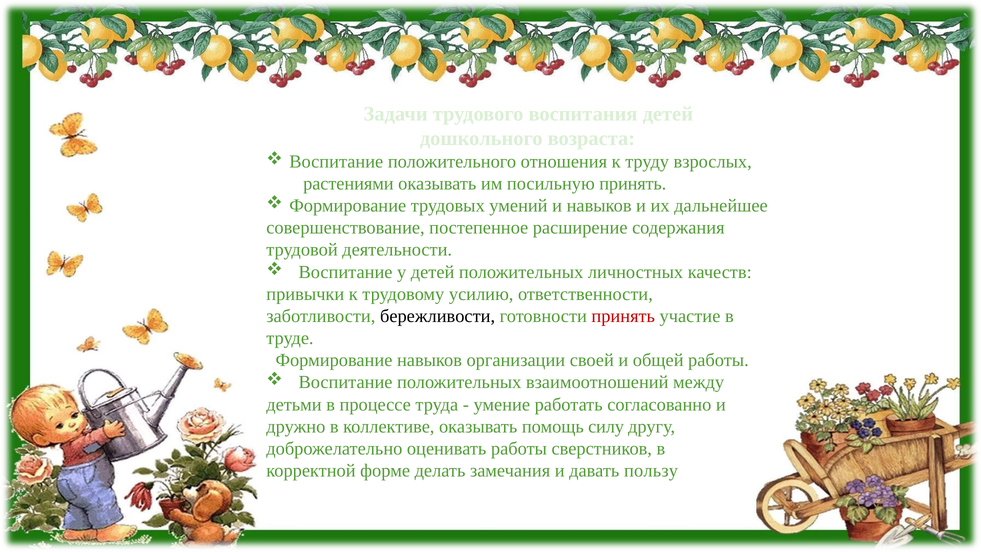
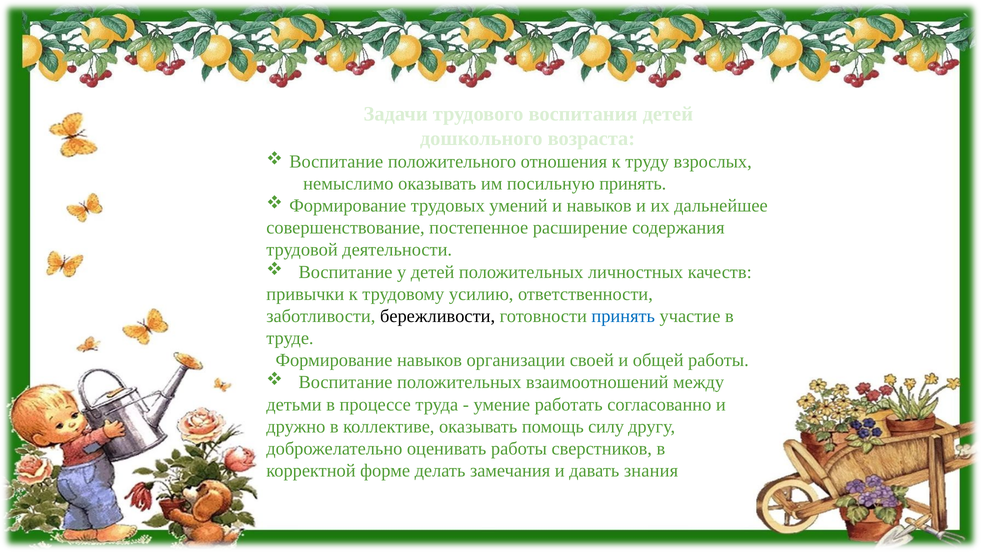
растениями: растениями -> немыслимо
принять at (623, 316) colour: red -> blue
пользу: пользу -> знания
